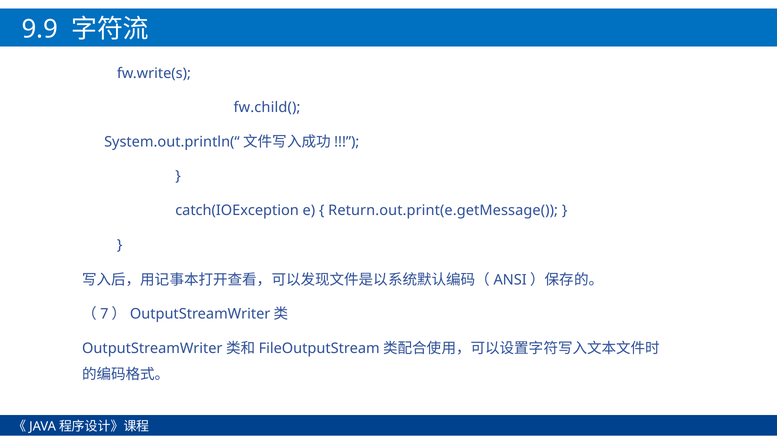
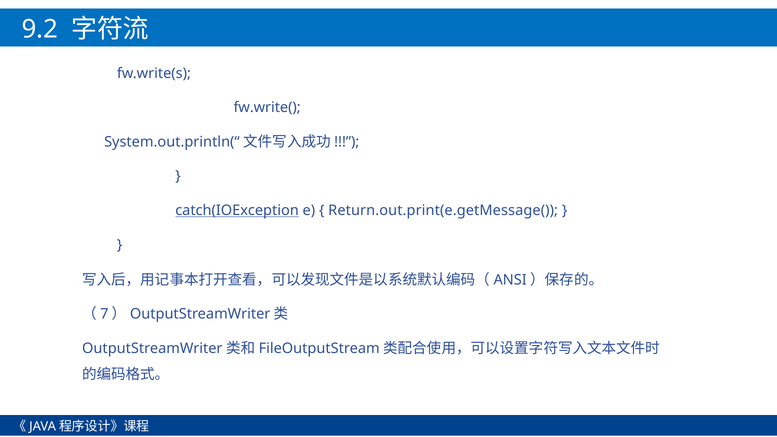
9.9: 9.9 -> 9.2
fw.child(: fw.child( -> fw.write(
catch(IOException underline: none -> present
